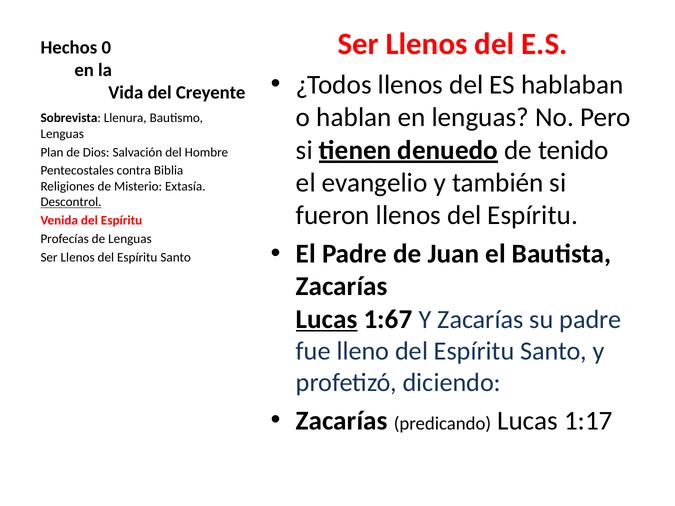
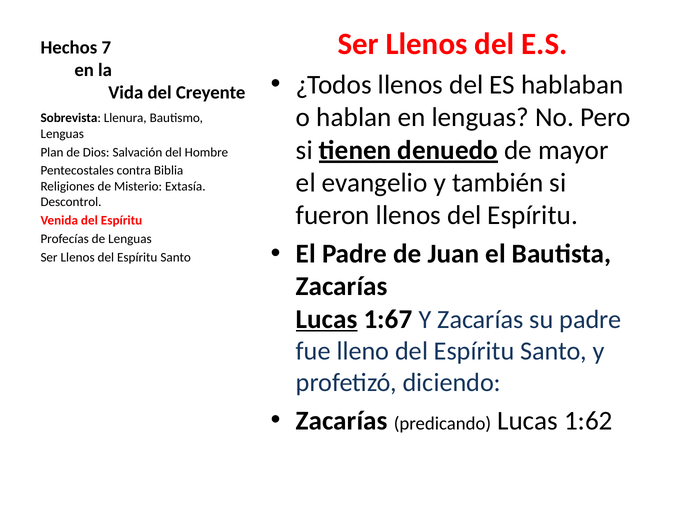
0: 0 -> 7
tenido: tenido -> mayor
Descontrol underline: present -> none
1:17: 1:17 -> 1:62
